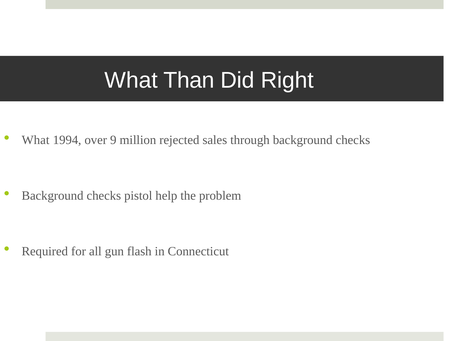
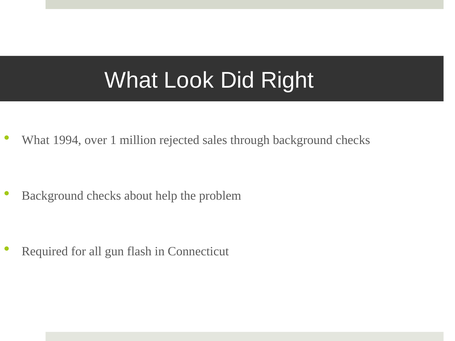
Than: Than -> Look
9: 9 -> 1
pistol: pistol -> about
